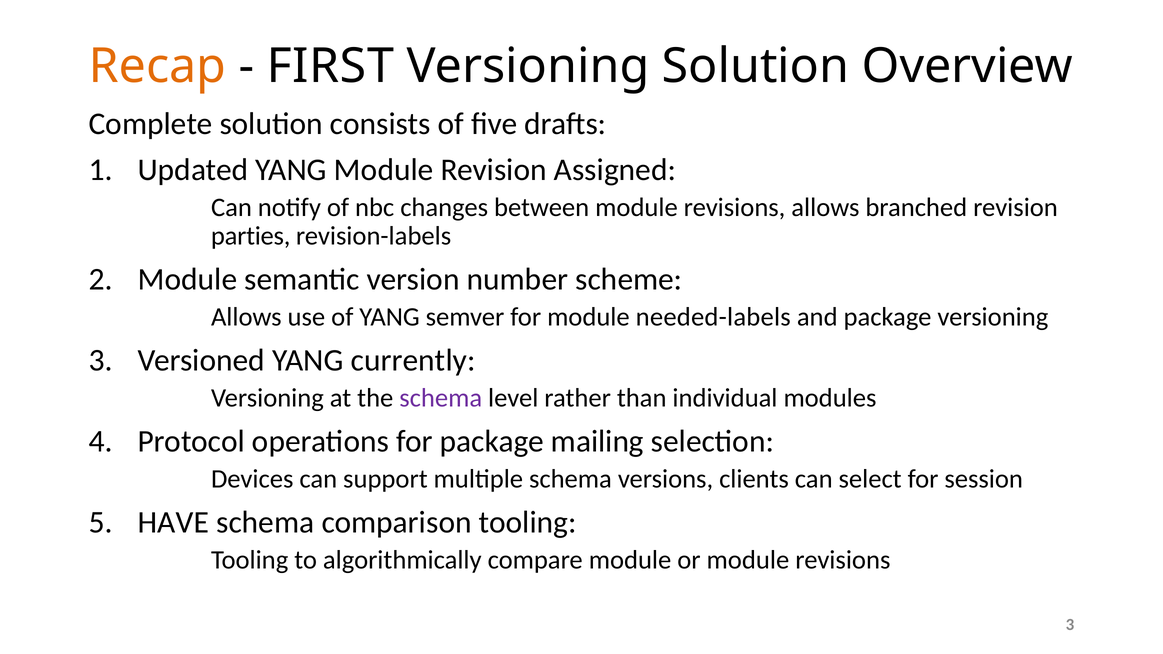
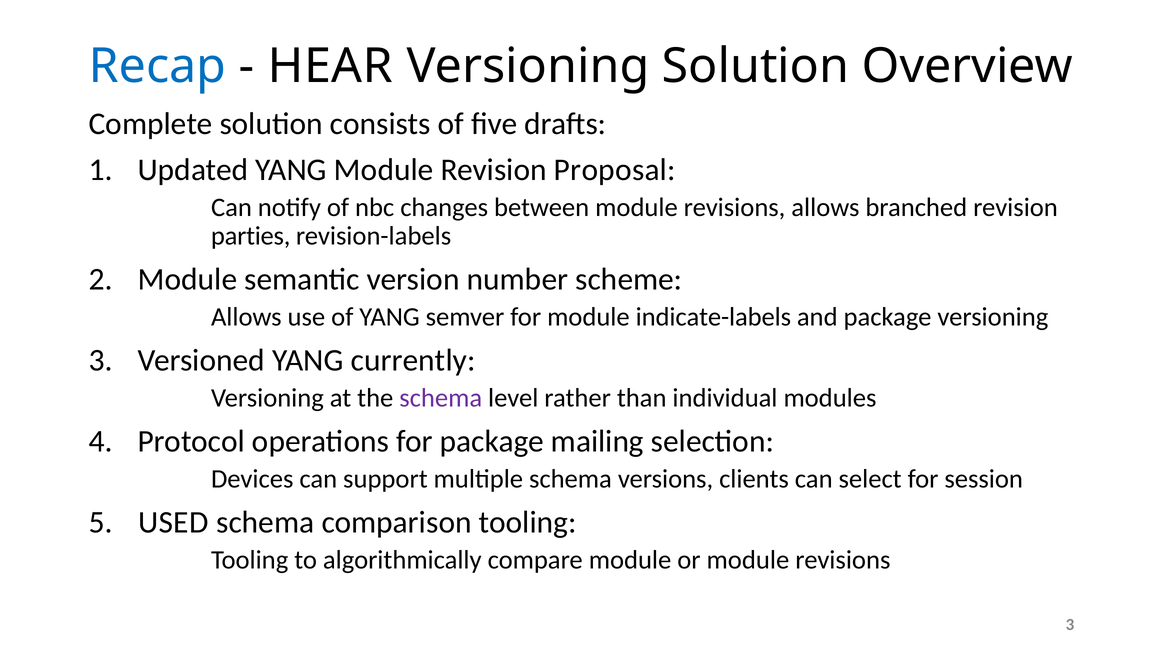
Recap colour: orange -> blue
FIRST: FIRST -> HEAR
Assigned: Assigned -> Proposal
needed-labels: needed-labels -> indicate-labels
HAVE: HAVE -> USED
